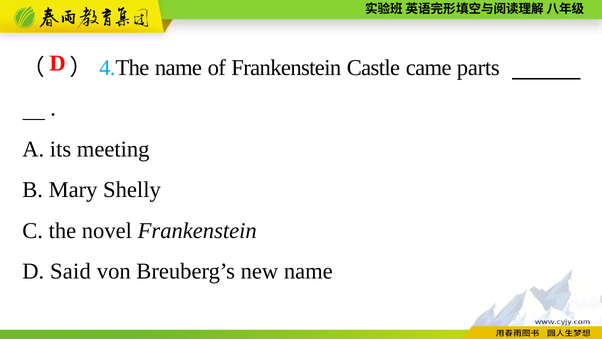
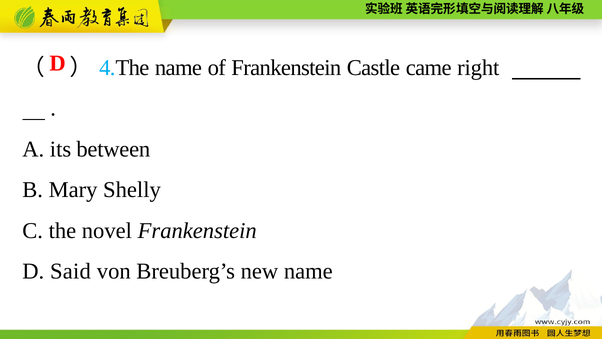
parts: parts -> right
meeting: meeting -> between
